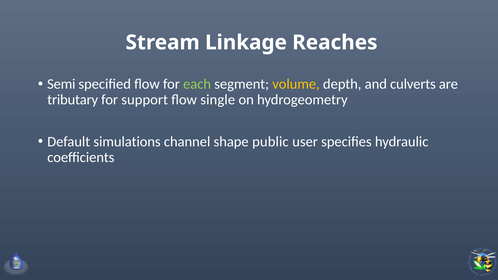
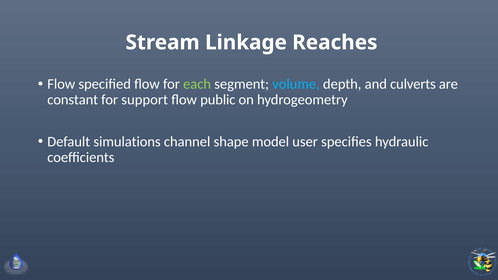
Semi at (61, 84): Semi -> Flow
volume colour: yellow -> light blue
tributary: tributary -> constant
single: single -> public
public: public -> model
